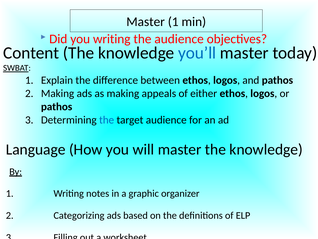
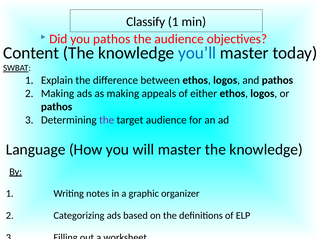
Master at (146, 22): Master -> Classify
you writing: writing -> pathos
the at (107, 120) colour: blue -> purple
